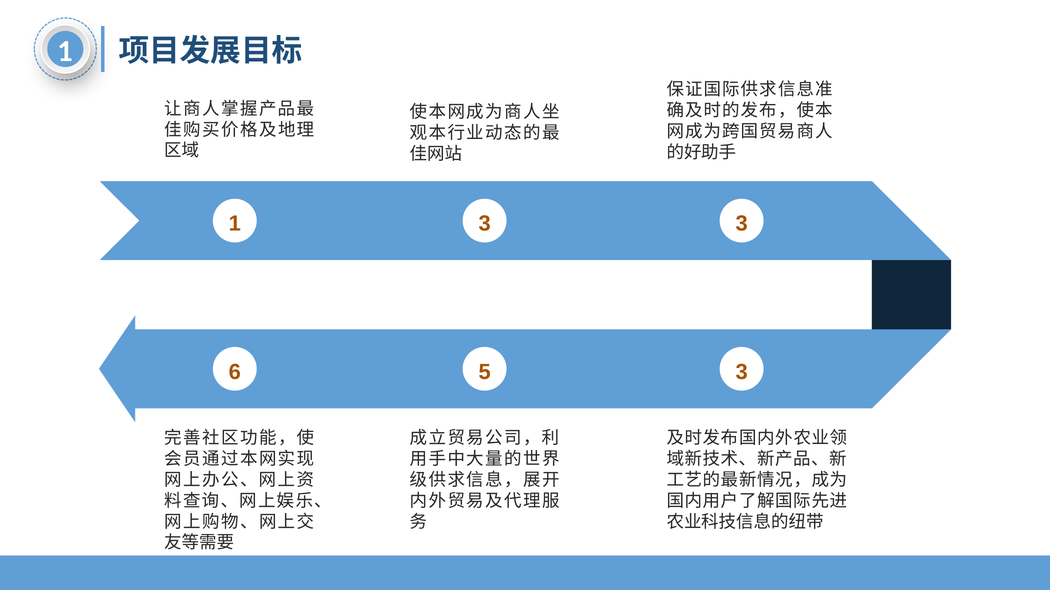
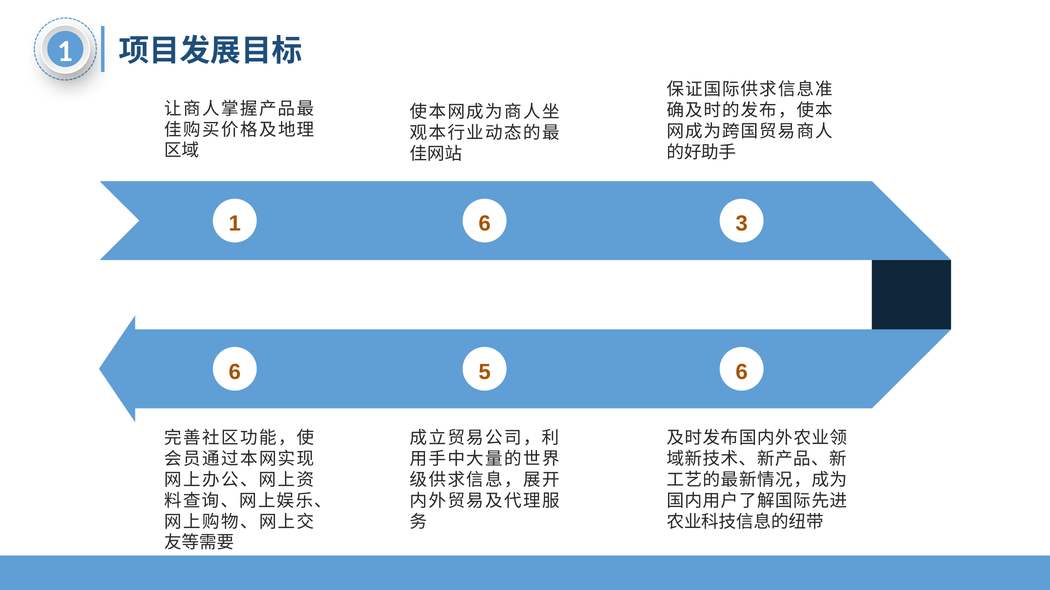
1 3: 3 -> 6
5 3: 3 -> 6
